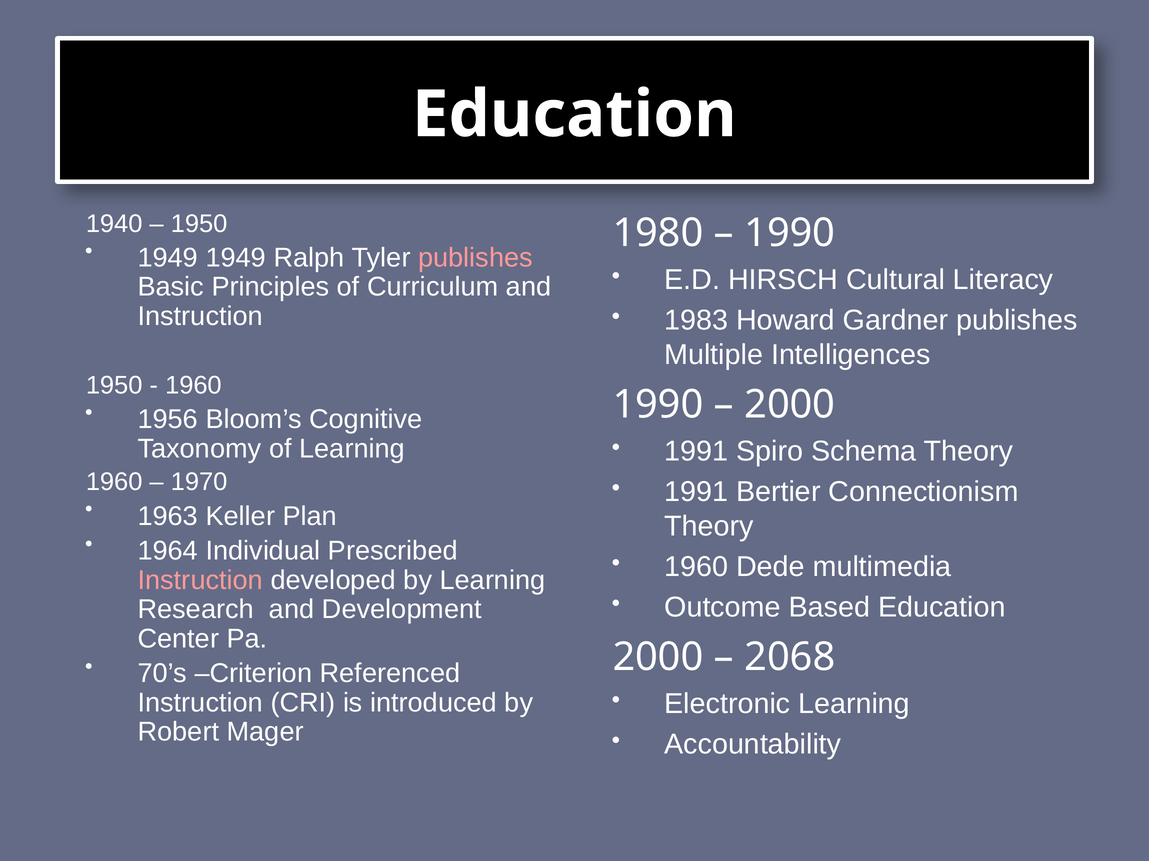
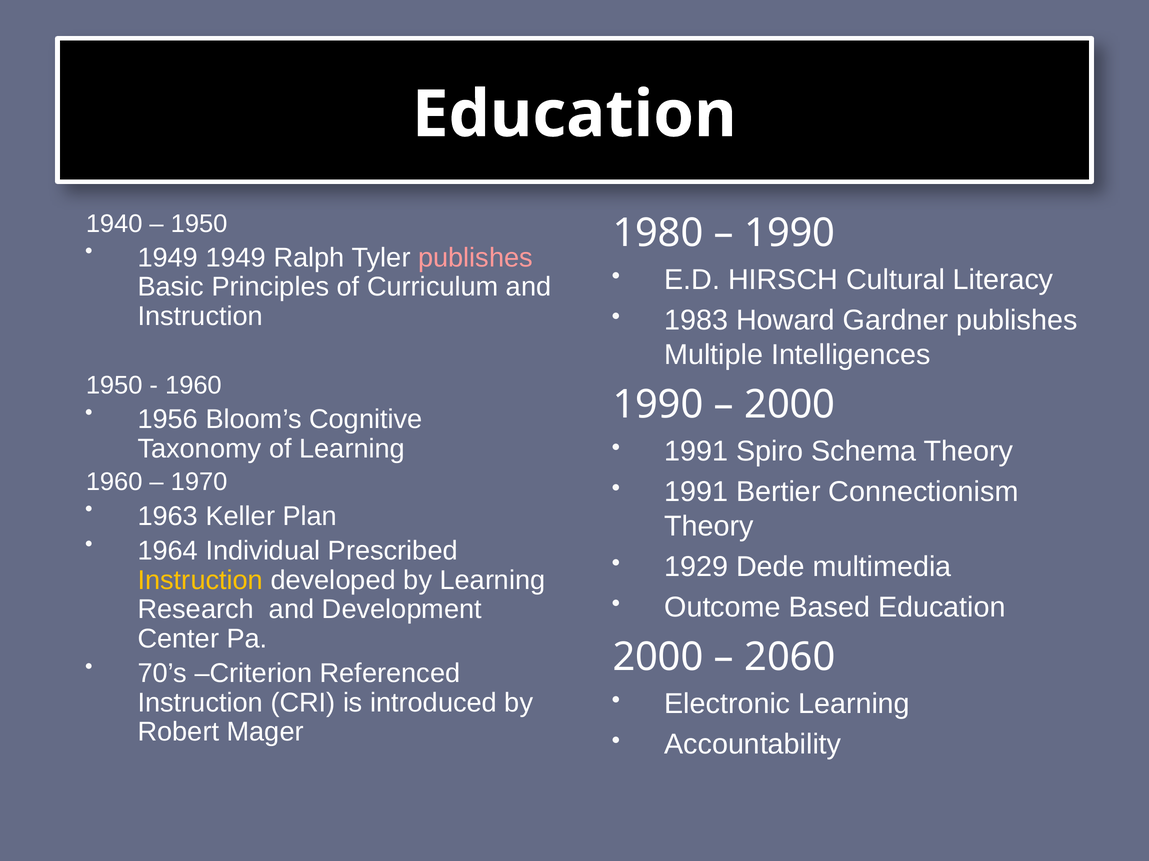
1960 at (696, 567): 1960 -> 1929
Instruction at (200, 581) colour: pink -> yellow
2068: 2068 -> 2060
